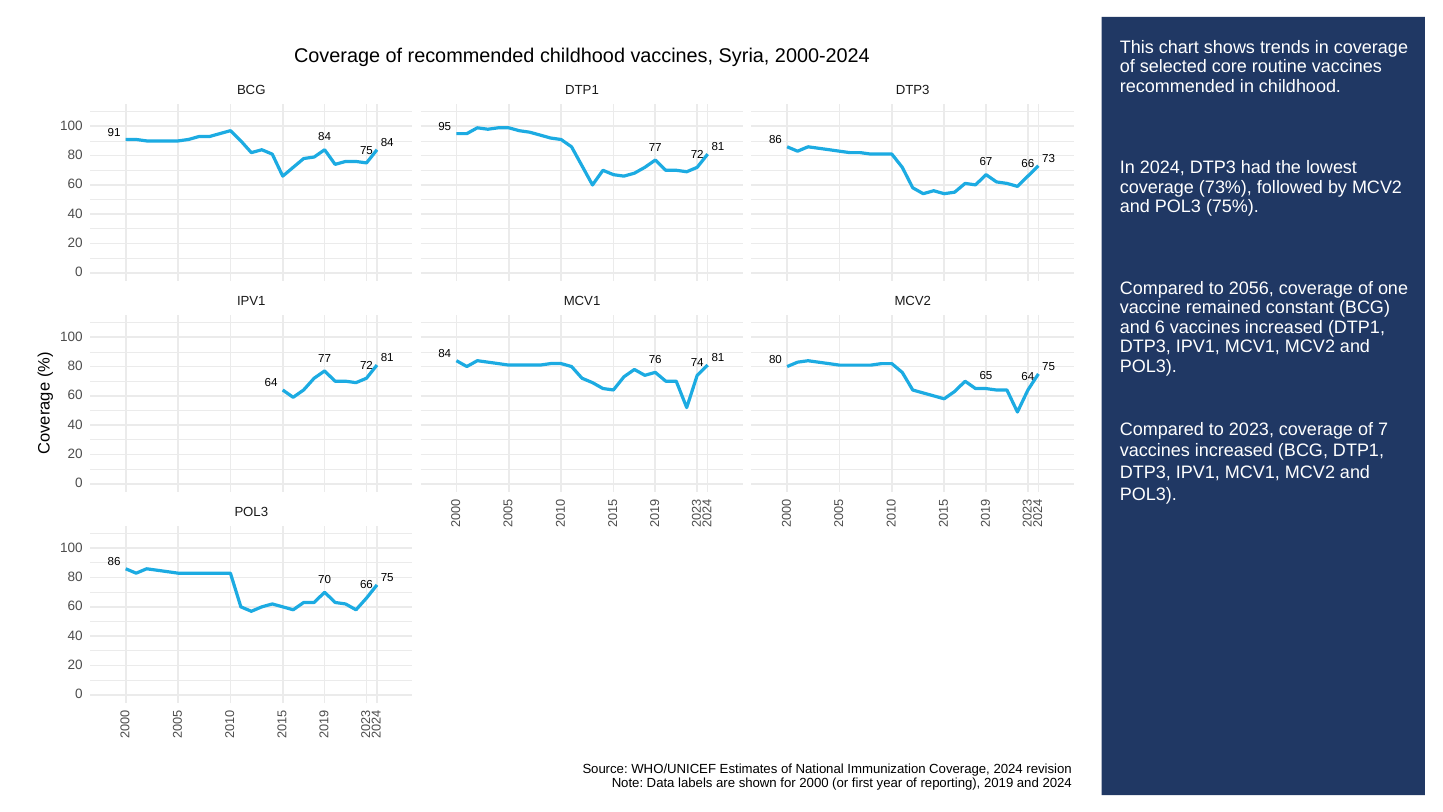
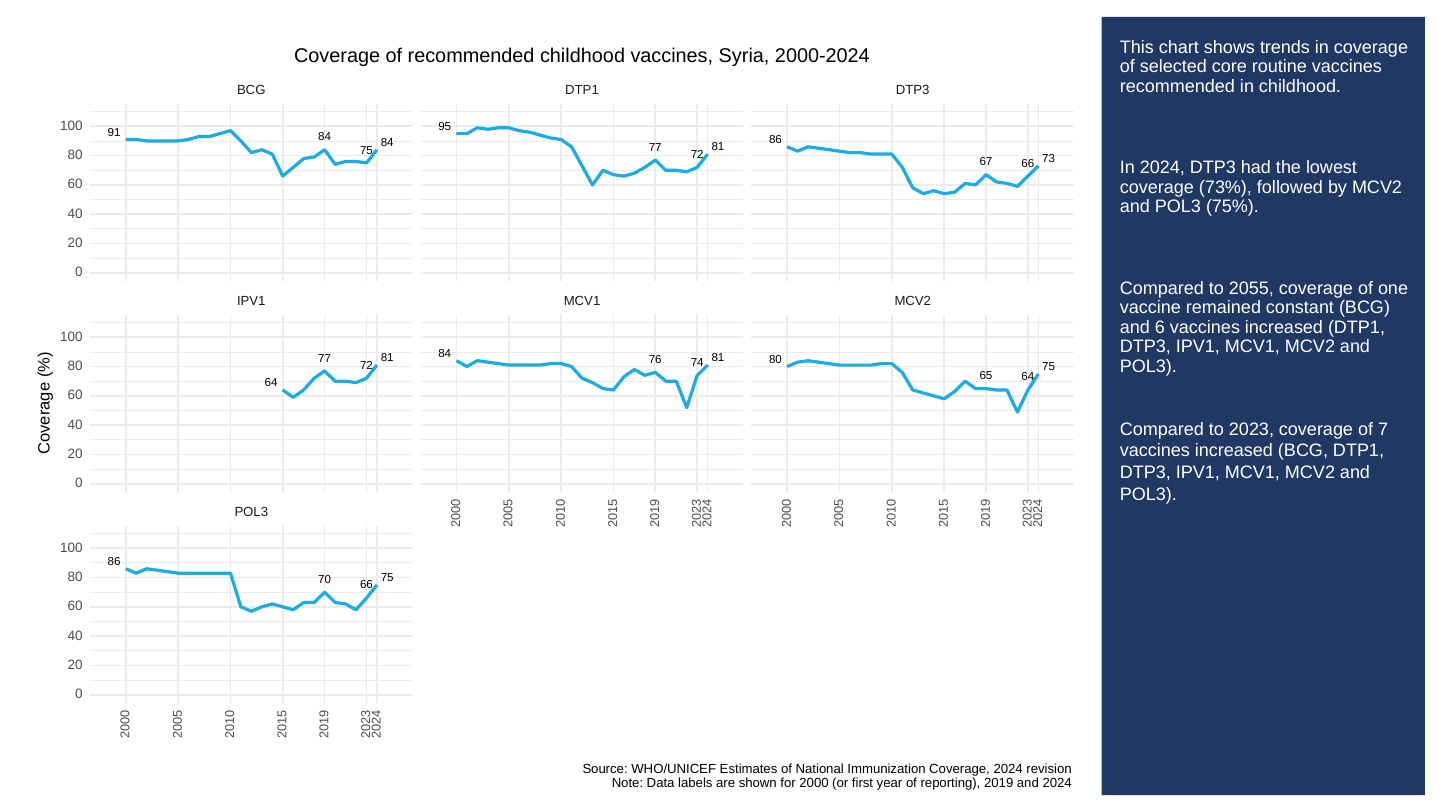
2056: 2056 -> 2055
